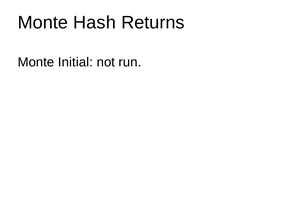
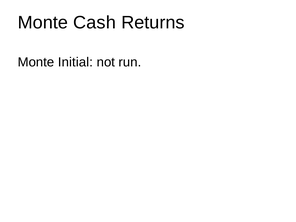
Hash: Hash -> Cash
